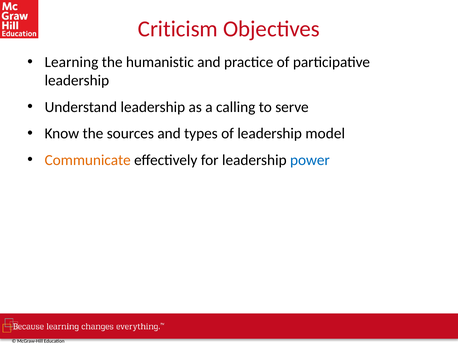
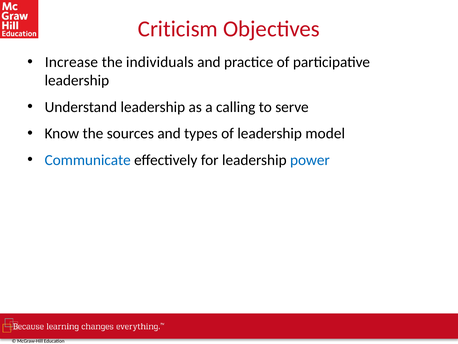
Learning: Learning -> Increase
humanistic: humanistic -> individuals
Communicate colour: orange -> blue
